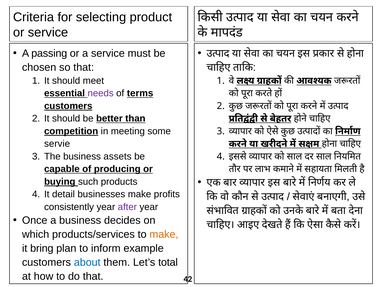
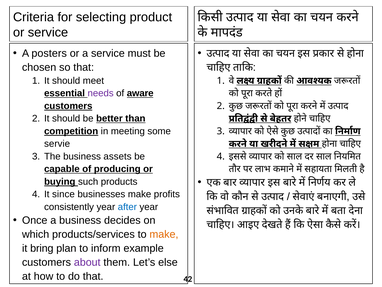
passing: passing -> posters
terms: terms -> aware
detail: detail -> since
after colour: purple -> blue
about colour: blue -> purple
total: total -> else
